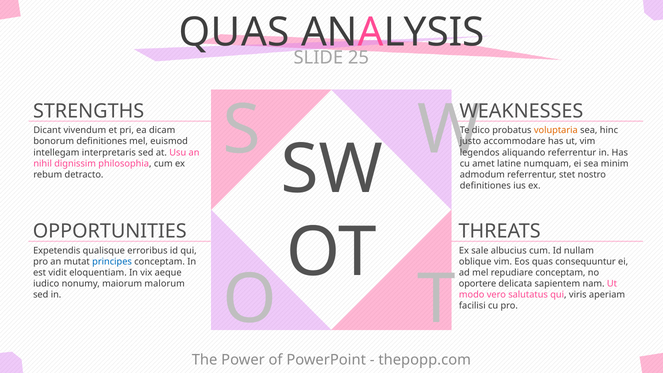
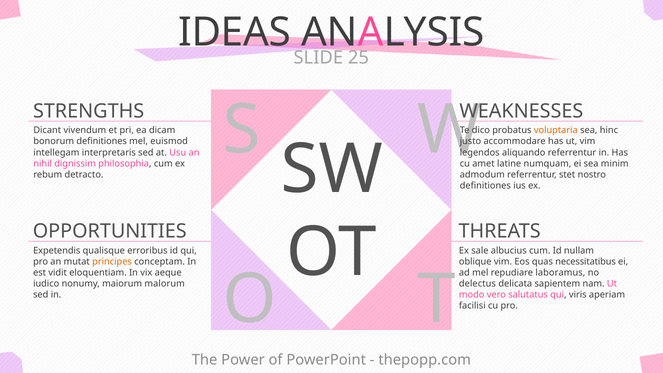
QUAS at (234, 32): QUAS -> IDEAS
principes colour: blue -> orange
consequuntur: consequuntur -> necessitatibus
repudiare conceptam: conceptam -> laboramus
oportere: oportere -> delectus
